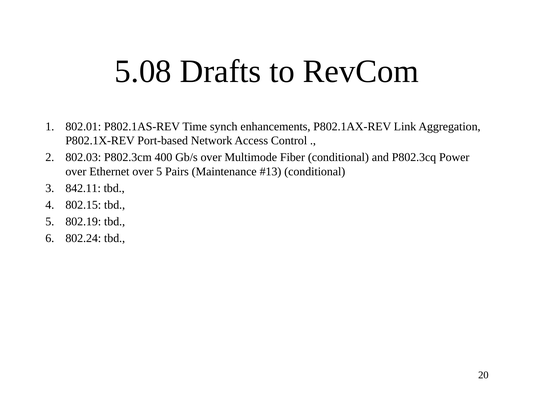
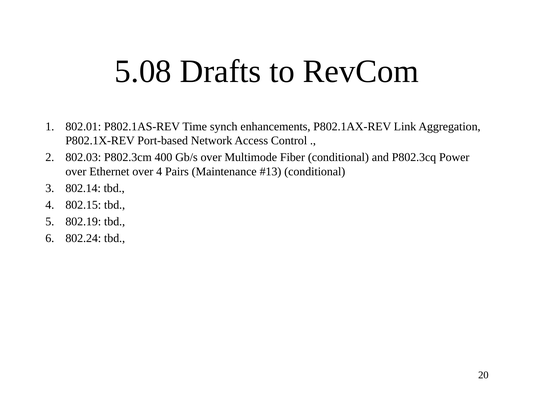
over 5: 5 -> 4
842.11: 842.11 -> 802.14
